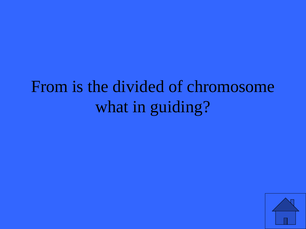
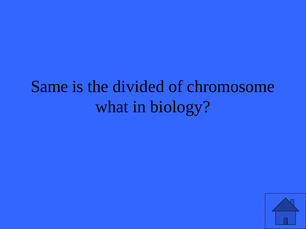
From: From -> Same
guiding: guiding -> biology
